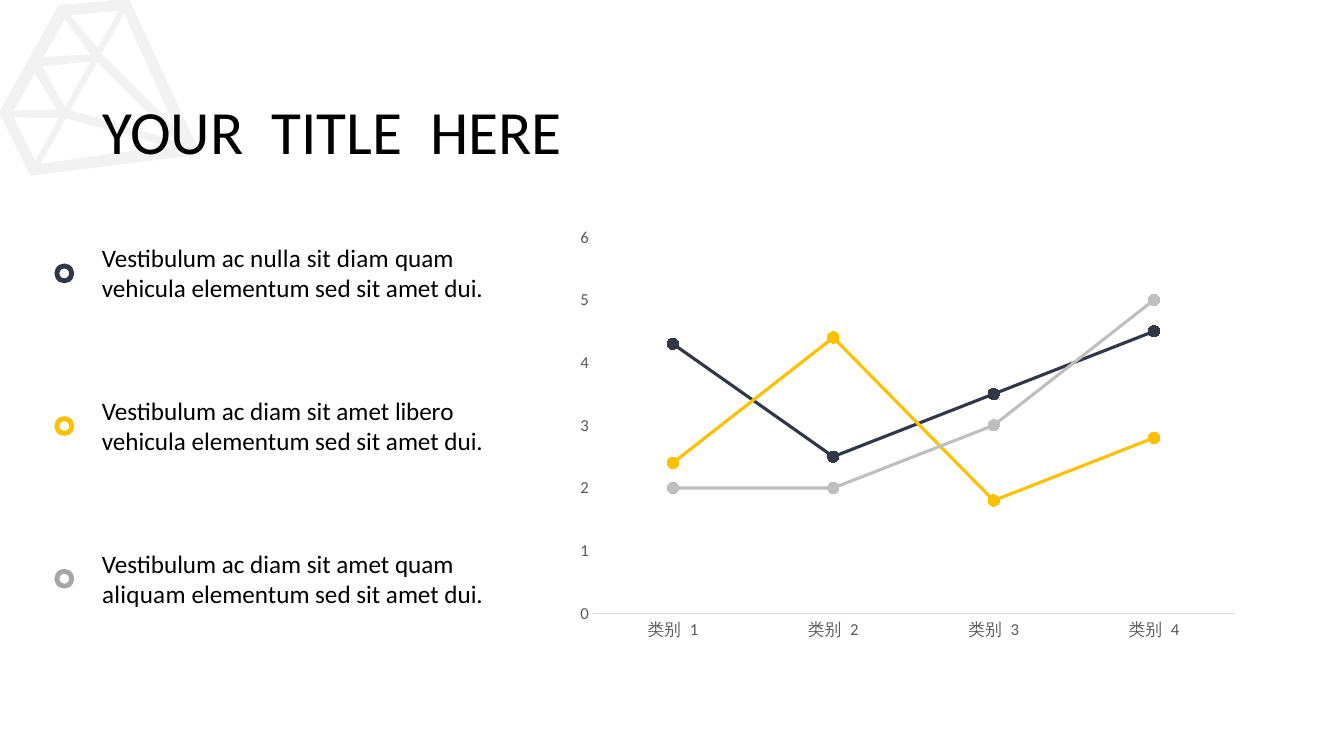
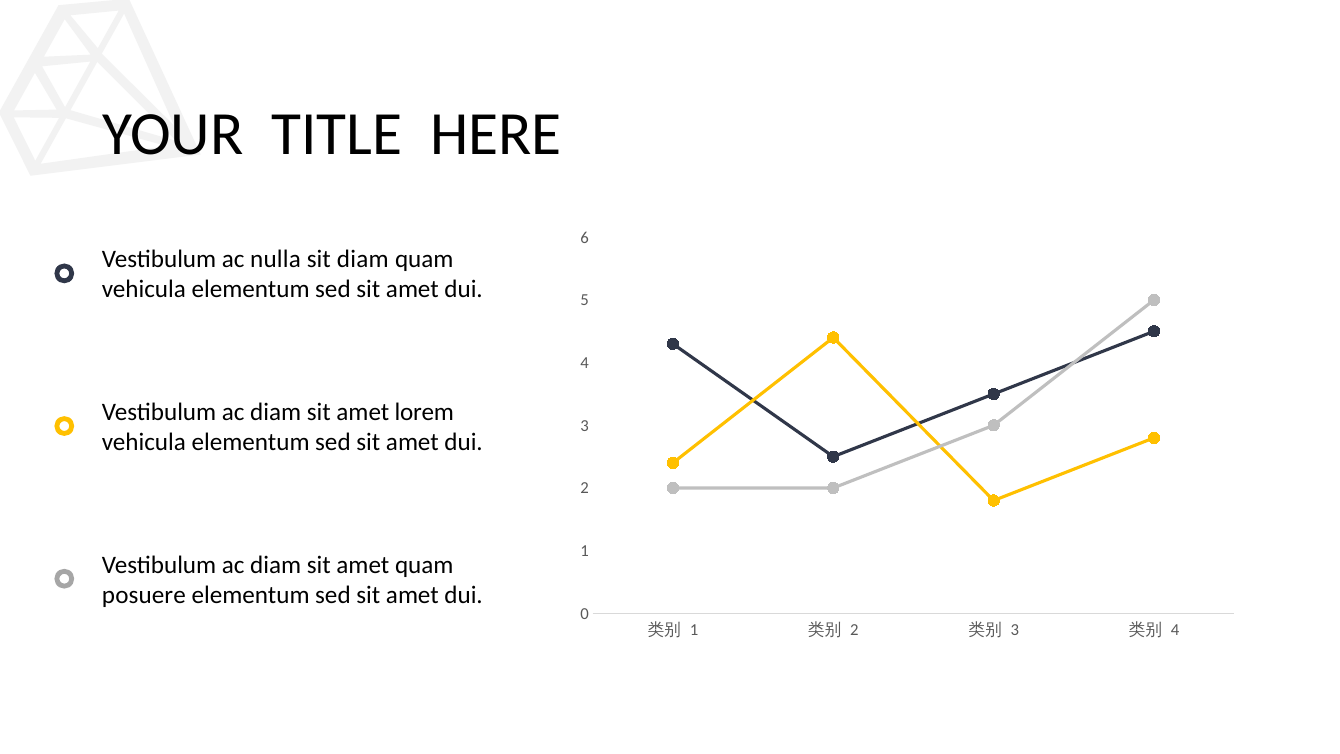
libero: libero -> lorem
aliquam: aliquam -> posuere
